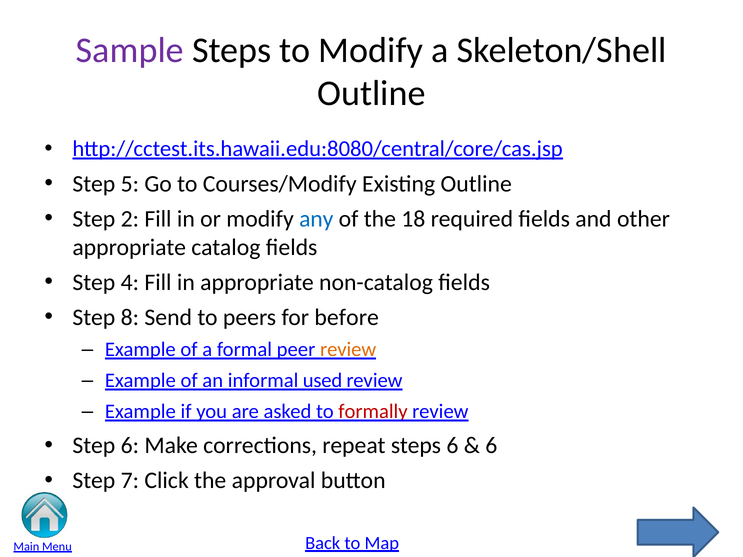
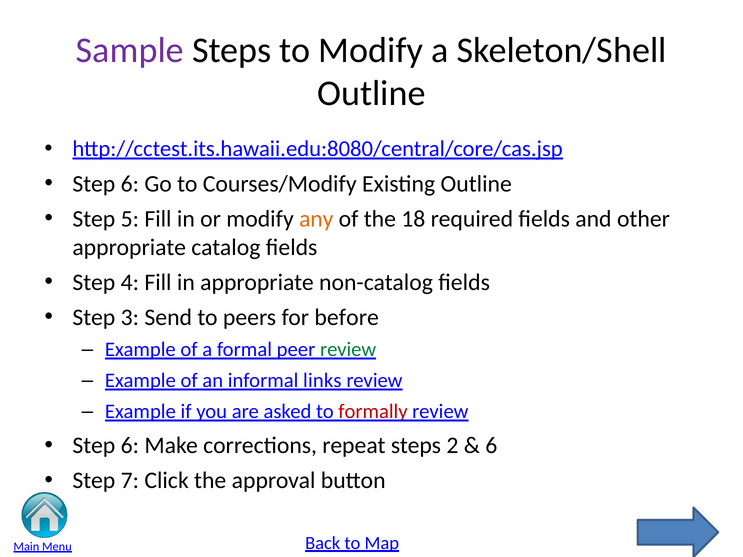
5 at (130, 184): 5 -> 6
2: 2 -> 5
any colour: blue -> orange
8: 8 -> 3
review at (348, 350) colour: orange -> green
used: used -> links
steps 6: 6 -> 2
